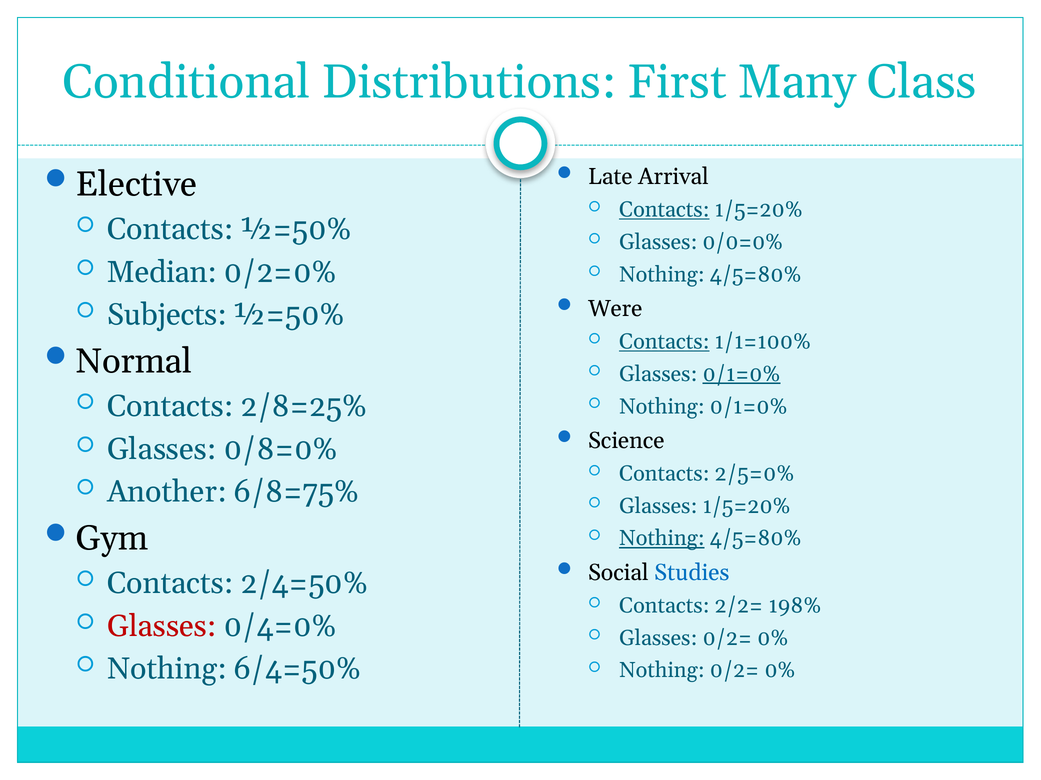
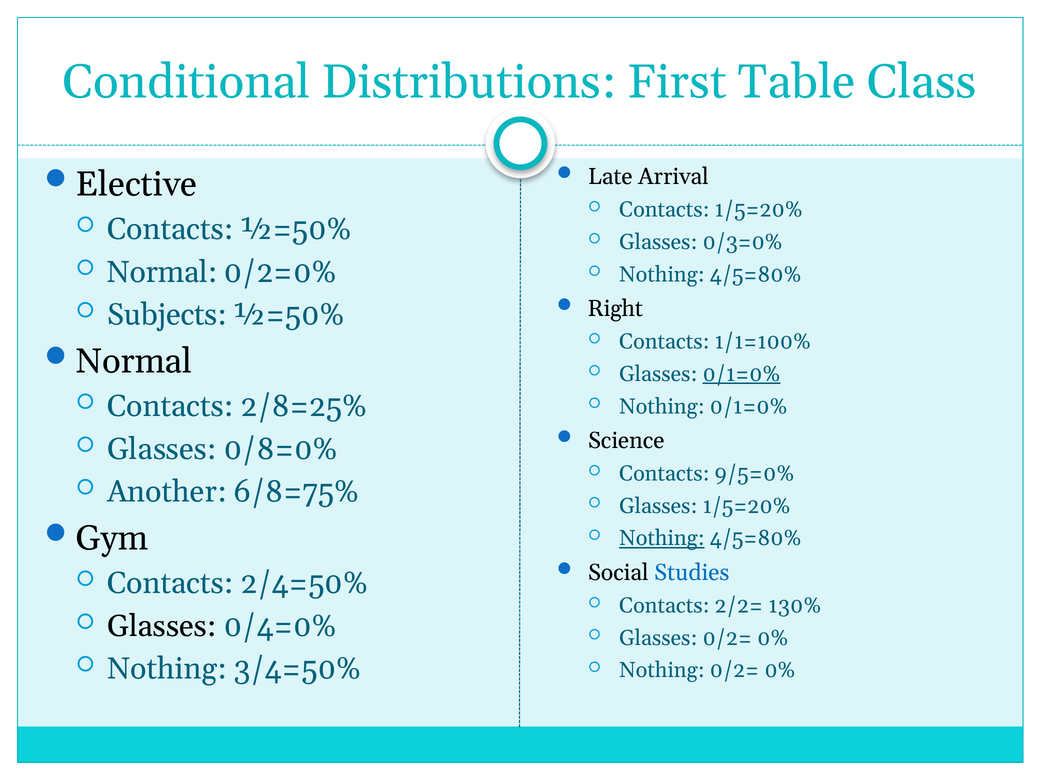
Many: Many -> Table
Contacts at (664, 210) underline: present -> none
0/0=0%: 0/0=0% -> 0/3=0%
Median at (162, 272): Median -> Normal
Were: Were -> Right
Contacts at (664, 342) underline: present -> none
2/5=0%: 2/5=0% -> 9/5=0%
198%: 198% -> 130%
Glasses at (162, 627) colour: red -> black
6/4=50%: 6/4=50% -> 3/4=50%
